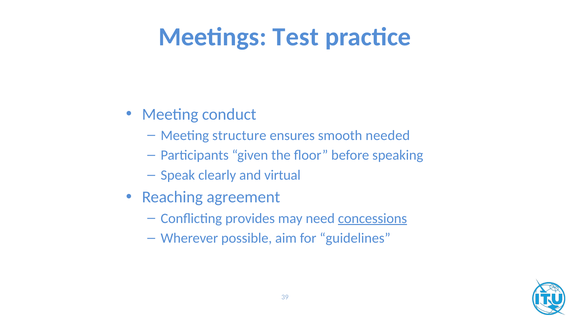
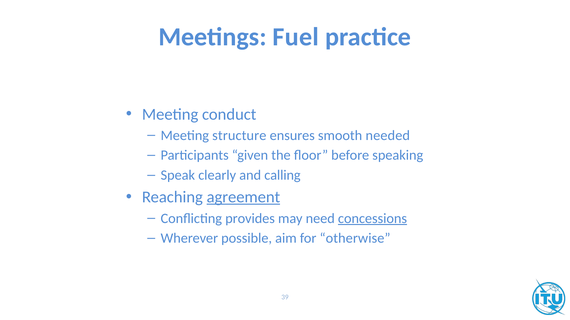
Test: Test -> Fuel
virtual: virtual -> calling
agreement underline: none -> present
guidelines: guidelines -> otherwise
